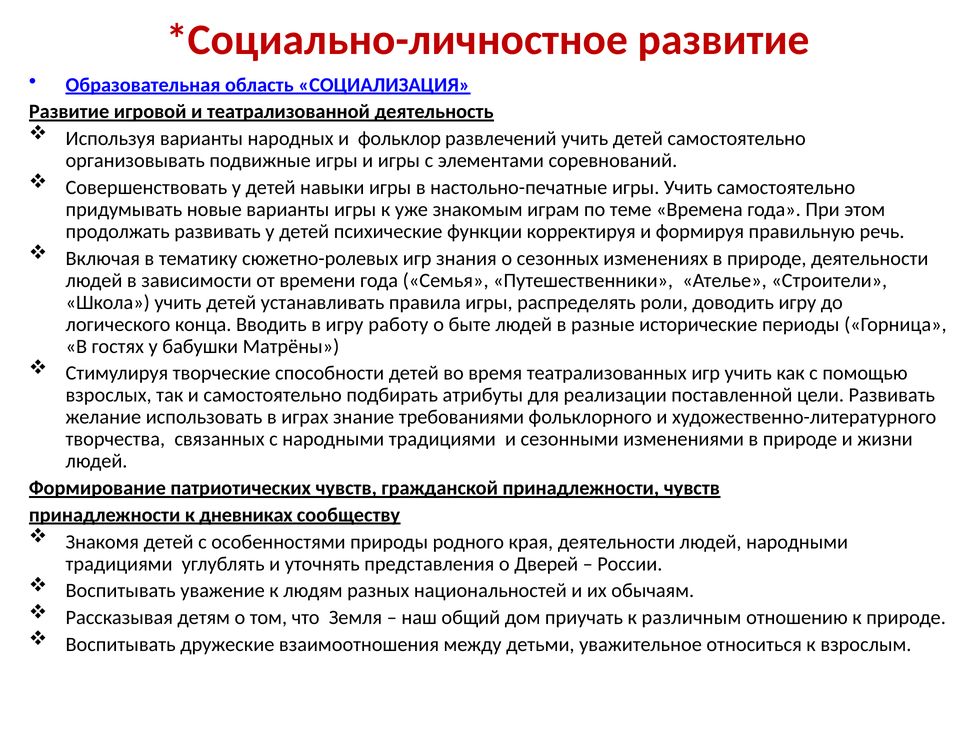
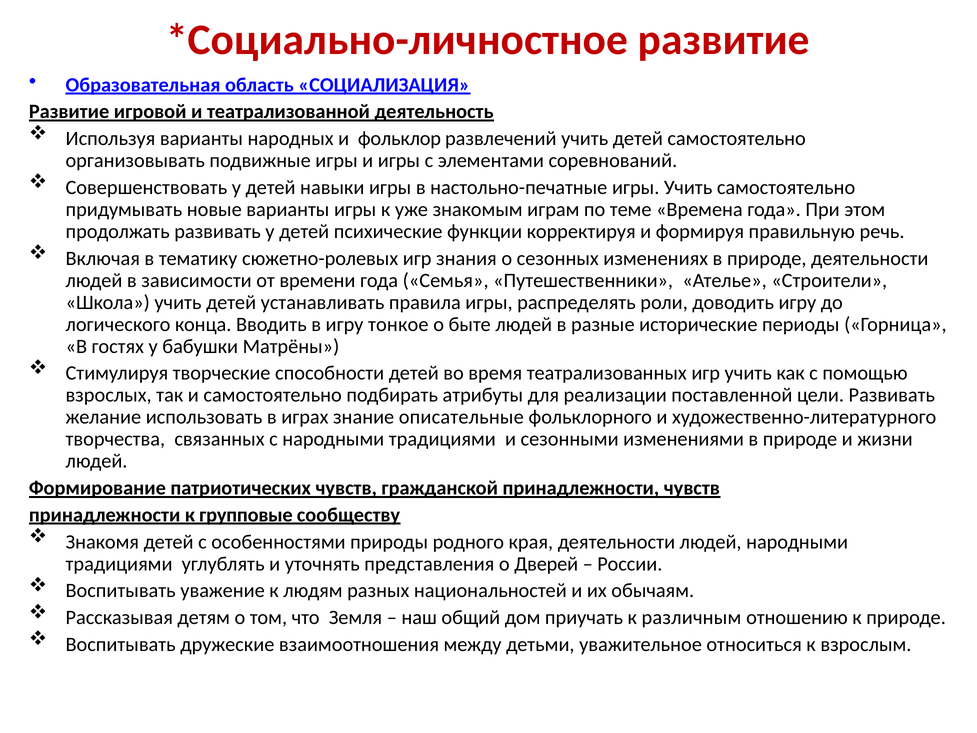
работу: работу -> тонкое
требованиями: требованиями -> описательные
дневниках: дневниках -> групповые
